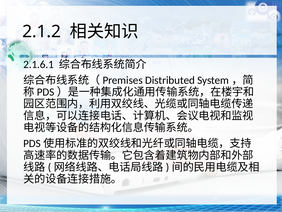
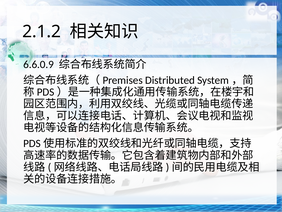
2.1.6.1: 2.1.6.1 -> 6.6.0.9
